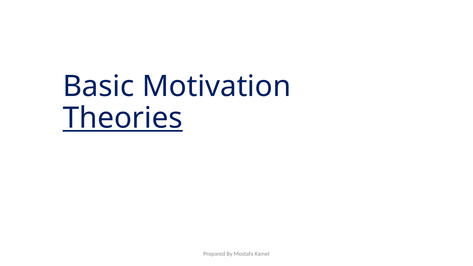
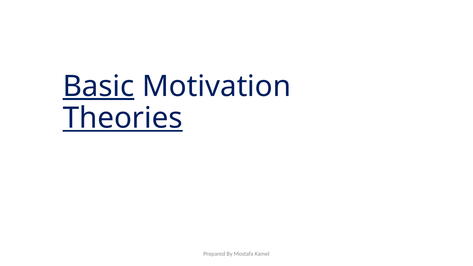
Basic underline: none -> present
